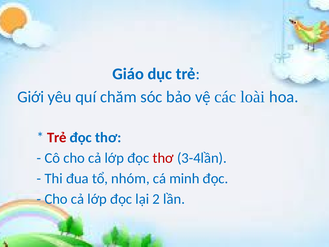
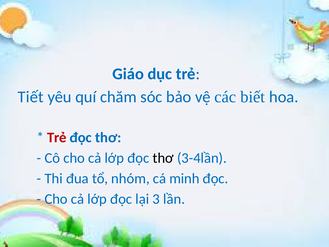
Giới: Giới -> Tiết
loài: loài -> biết
thơ at (163, 158) colour: red -> black
2: 2 -> 3
